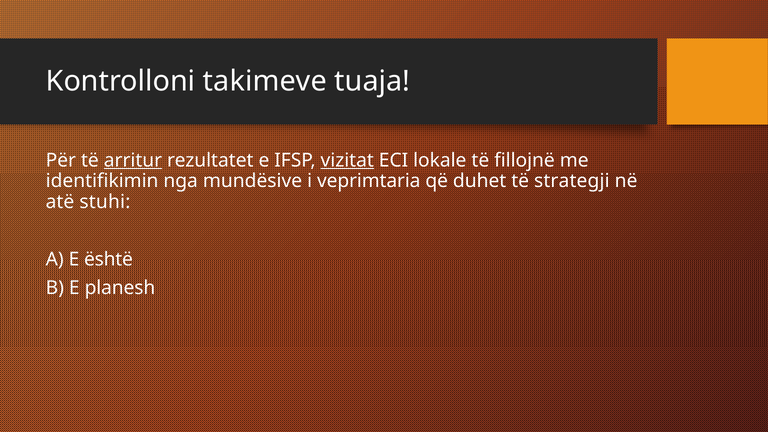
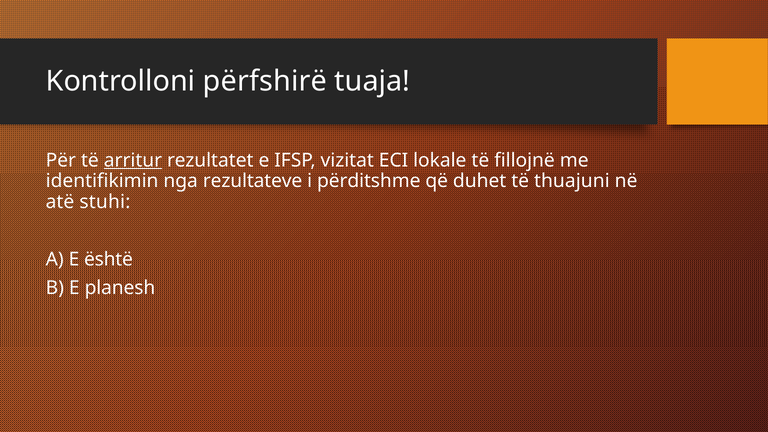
takimeve: takimeve -> përfshirë
vizitat underline: present -> none
mundësive: mundësive -> rezultateve
veprimtaria: veprimtaria -> përditshme
strategji: strategji -> thuajuni
